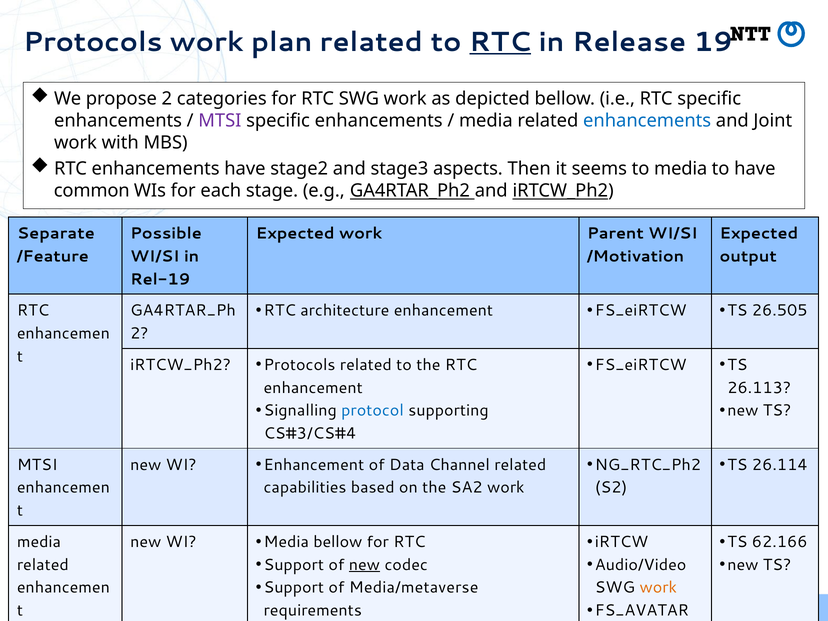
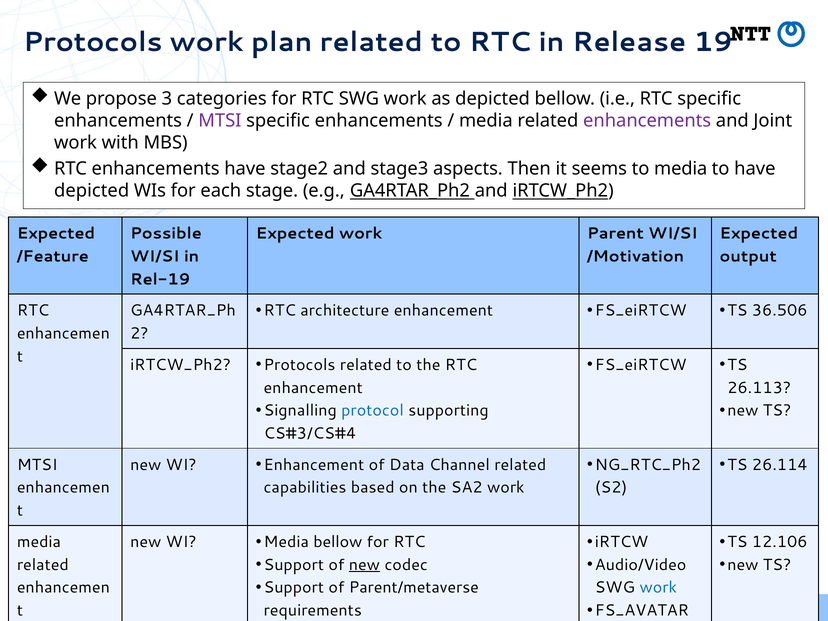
RTC at (500, 42) underline: present -> none
propose 2: 2 -> 3
enhancements at (647, 121) colour: blue -> purple
common at (92, 191): common -> depicted
Separate at (56, 234): Separate -> Expected
26.505: 26.505 -> 36.506
62.166: 62.166 -> 12.106
Media/metaverse: Media/metaverse -> Parent/metaverse
work at (658, 588) colour: orange -> blue
